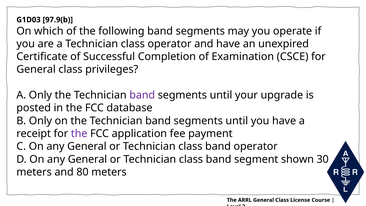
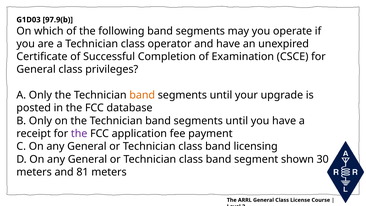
band at (142, 95) colour: purple -> orange
band operator: operator -> licensing
80: 80 -> 81
